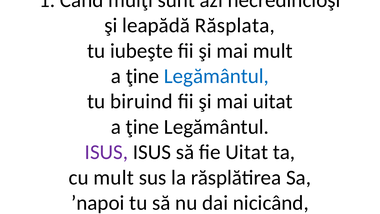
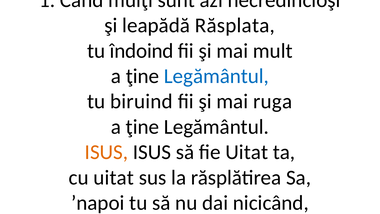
iubeşte: iubeşte -> îndoind
mai uitat: uitat -> ruga
ISUS at (106, 152) colour: purple -> orange
cu mult: mult -> uitat
